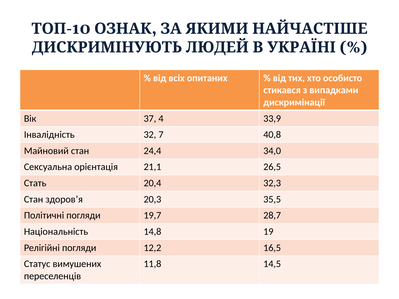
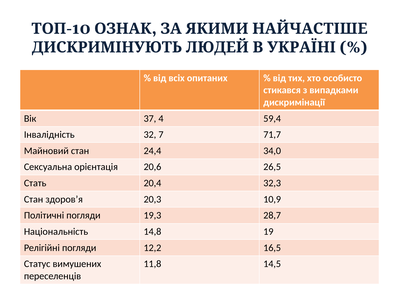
33,9: 33,9 -> 59,4
40,8: 40,8 -> 71,7
21,1: 21,1 -> 20,6
35,5: 35,5 -> 10,9
19,7: 19,7 -> 19,3
